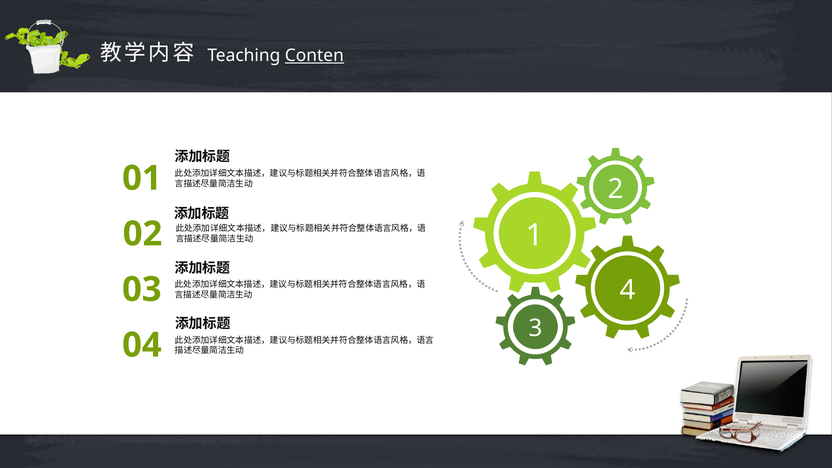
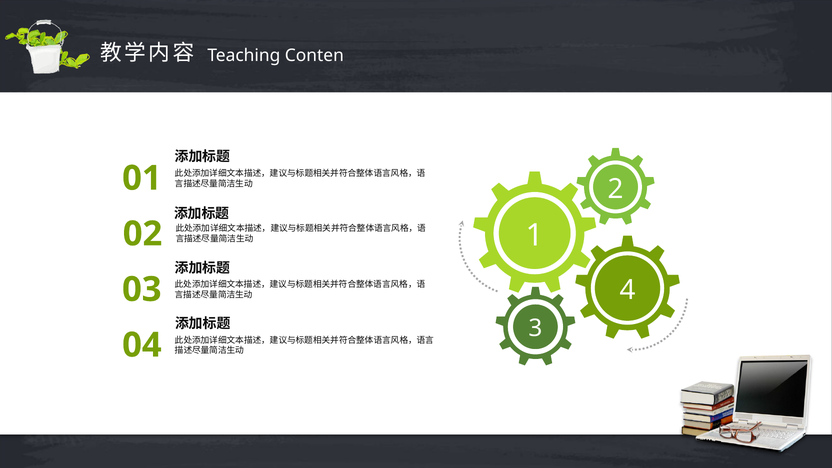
Conten underline: present -> none
